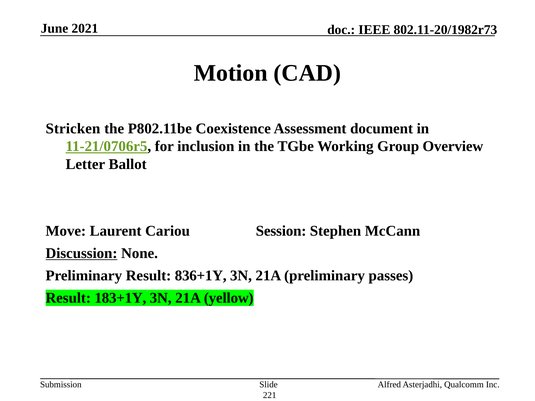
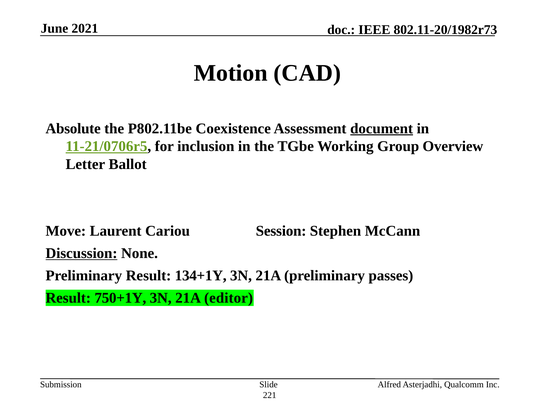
Stricken: Stricken -> Absolute
document underline: none -> present
836+1Y: 836+1Y -> 134+1Y
183+1Y: 183+1Y -> 750+1Y
yellow: yellow -> editor
